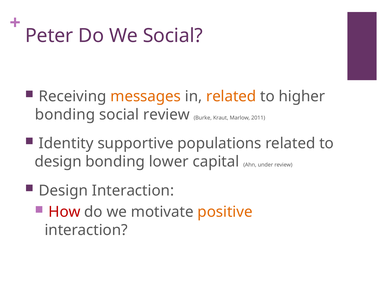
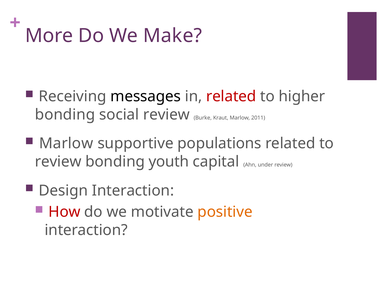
Peter: Peter -> More
We Social: Social -> Make
messages colour: orange -> black
related at (231, 96) colour: orange -> red
Identity at (66, 143): Identity -> Marlow
design at (58, 161): design -> review
lower: lower -> youth
